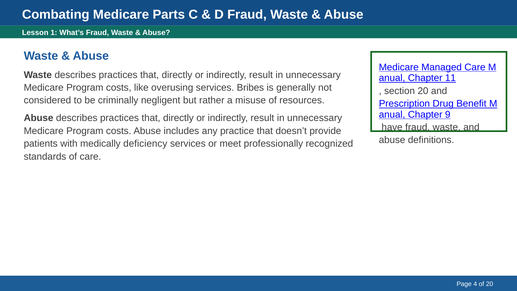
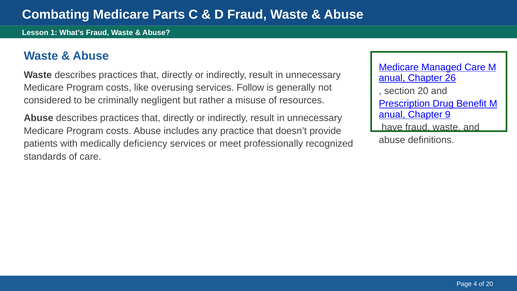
11: 11 -> 26
Bribes: Bribes -> Follow
